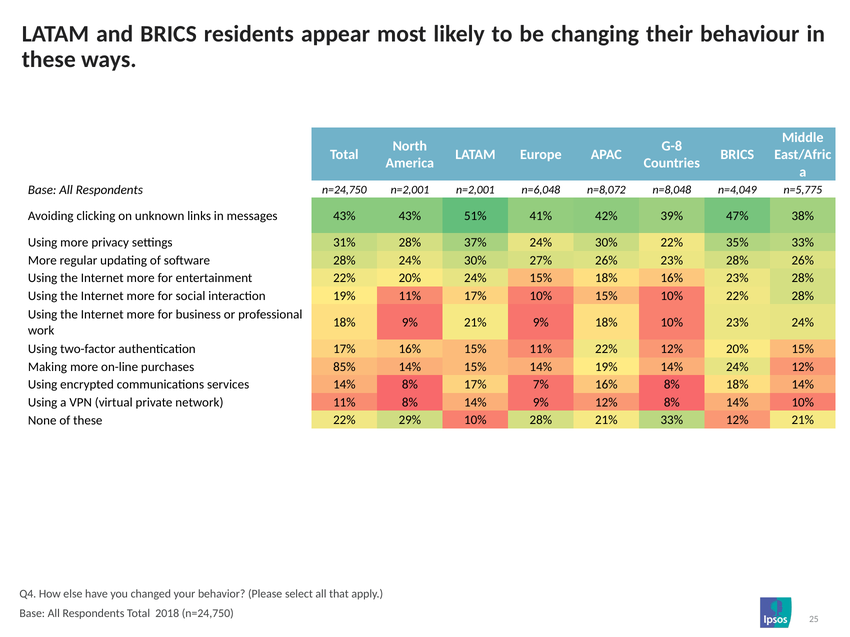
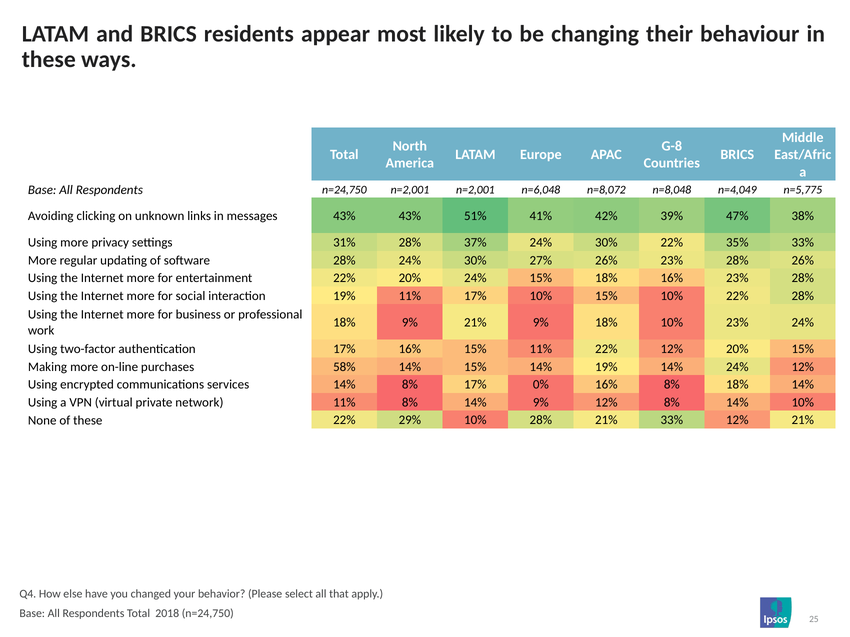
85%: 85% -> 58%
7%: 7% -> 0%
